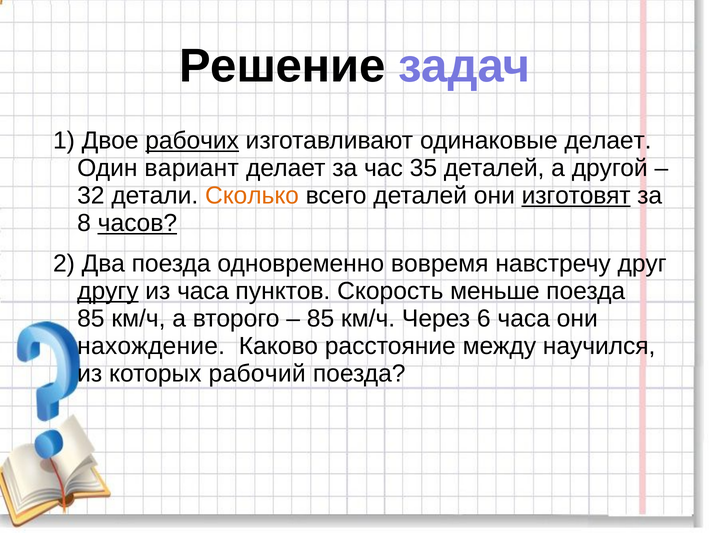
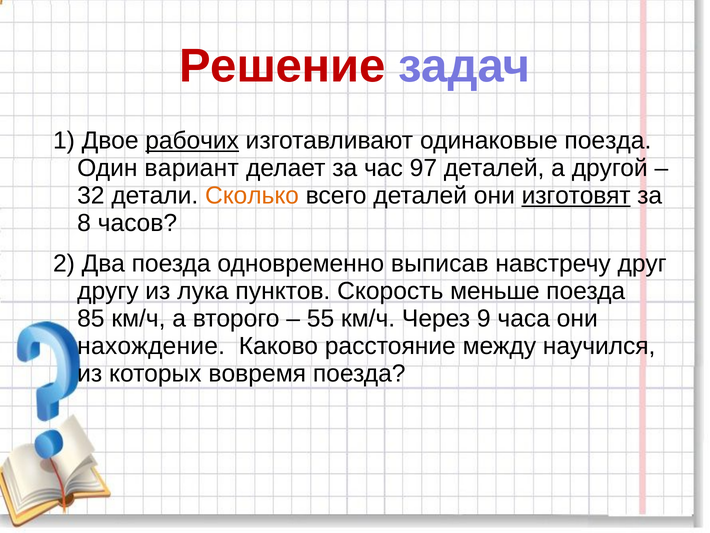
Решение colour: black -> red
одинаковые делает: делает -> поезда
35: 35 -> 97
часов underline: present -> none
вовремя: вовремя -> выписав
другу underline: present -> none
из часа: часа -> лука
85 at (321, 318): 85 -> 55
6: 6 -> 9
рабочий: рабочий -> вовремя
